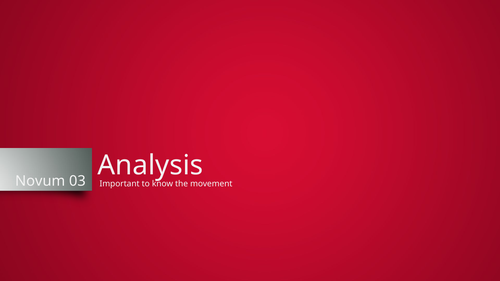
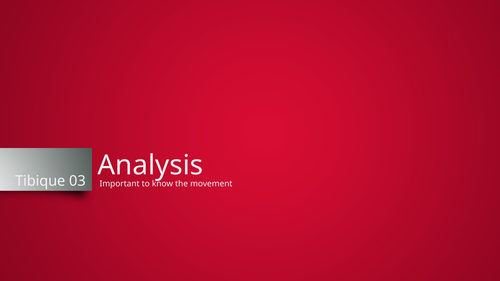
Novum: Novum -> Tibique
